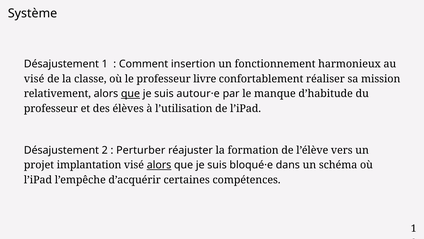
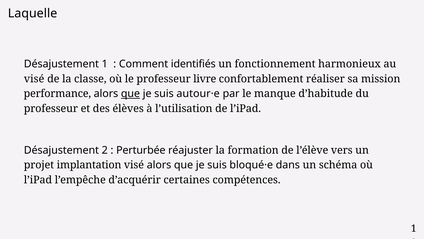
Système: Système -> Laquelle
insertion: insertion -> identifiés
relativement: relativement -> performance
Perturber: Perturber -> Perturbée
alors at (159, 165) underline: present -> none
